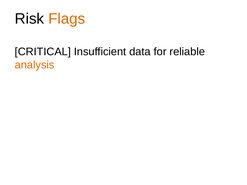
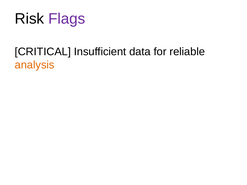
Flags colour: orange -> purple
